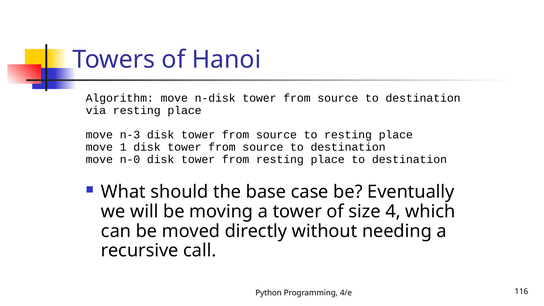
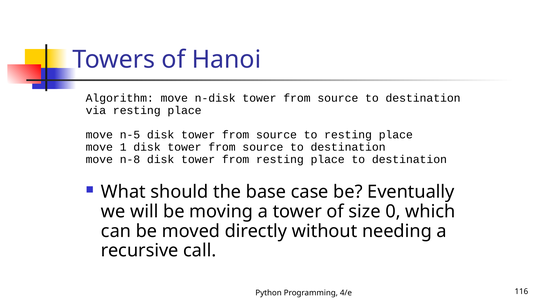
n-3: n-3 -> n-5
n-0: n-0 -> n-8
4: 4 -> 0
